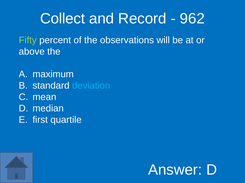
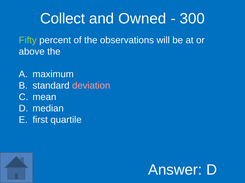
Record: Record -> Owned
962: 962 -> 300
deviation colour: light blue -> pink
